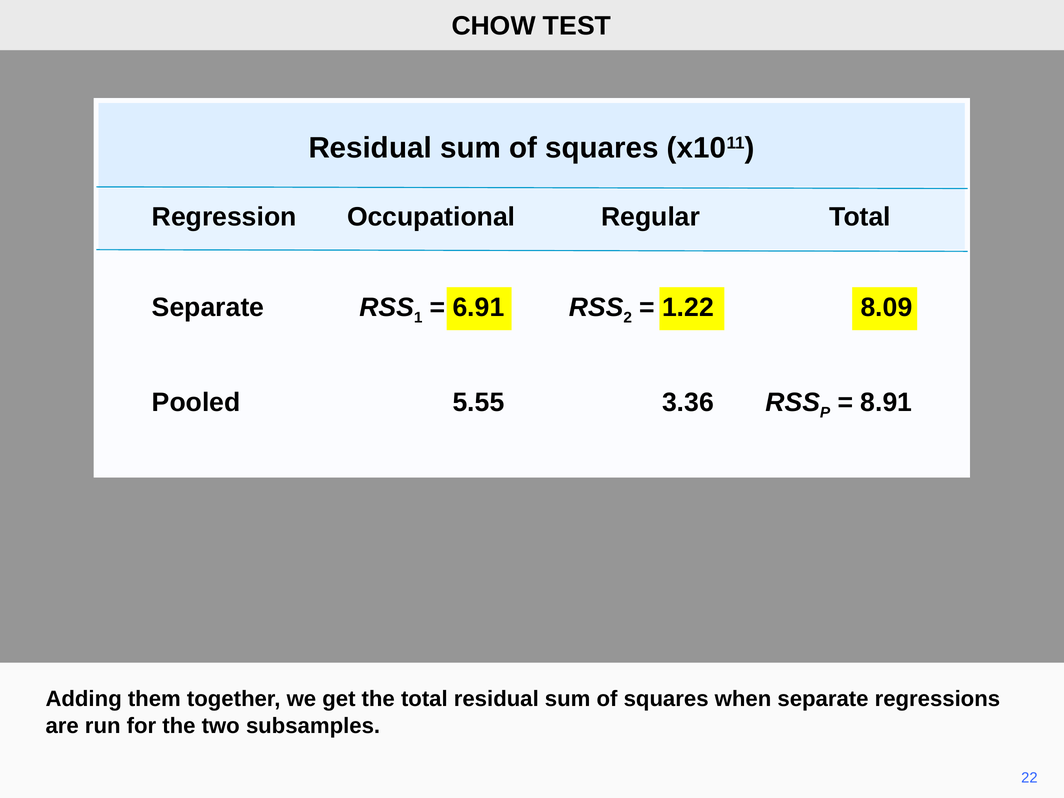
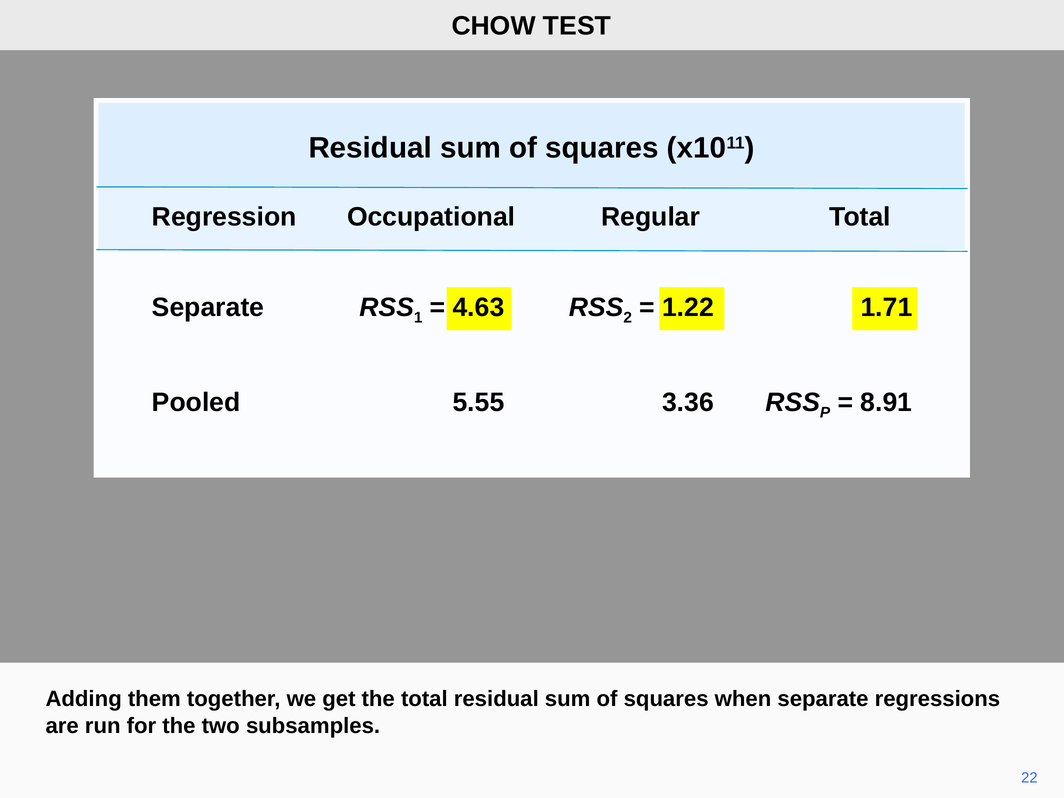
6.91: 6.91 -> 4.63
8.09: 8.09 -> 1.71
